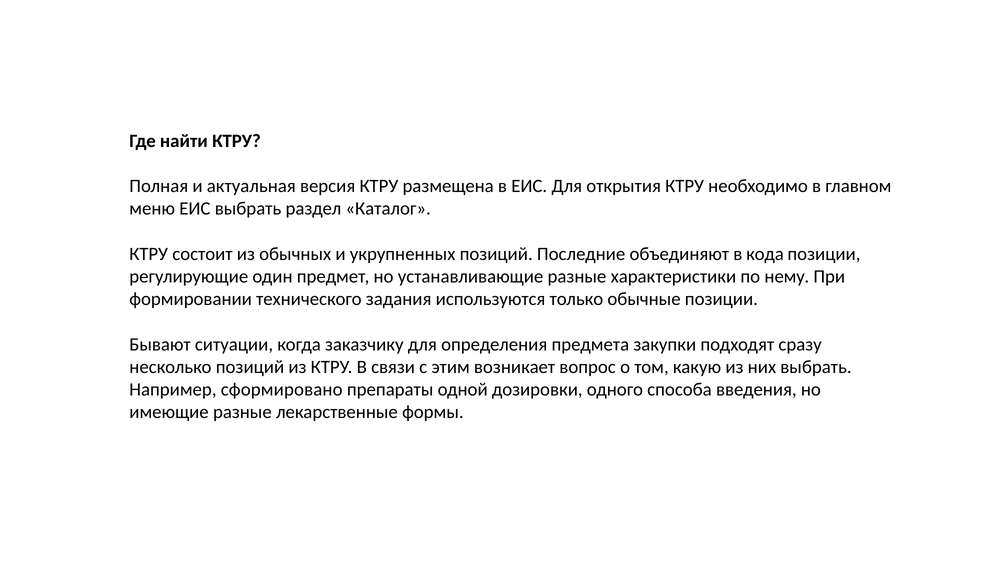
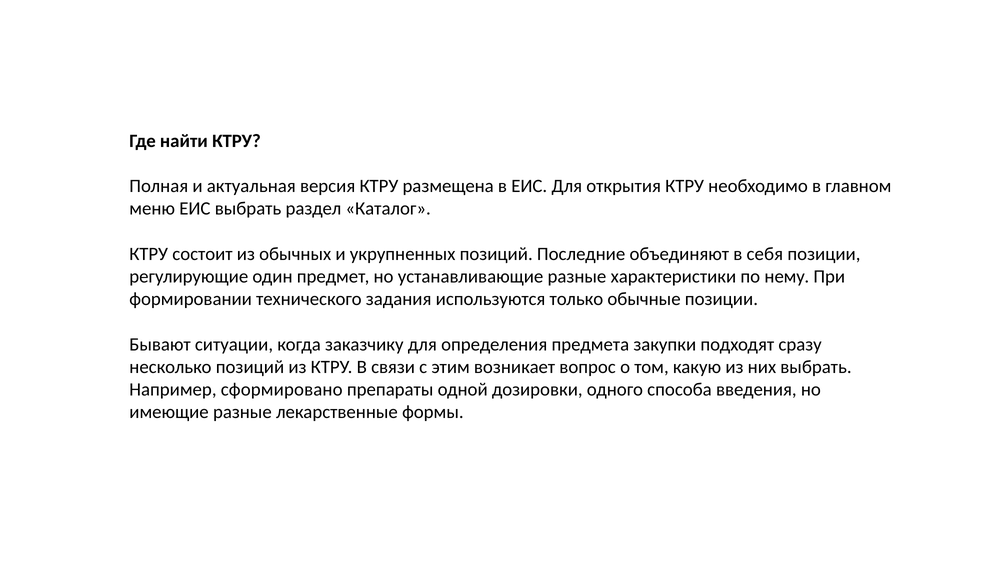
кода: кода -> себя
